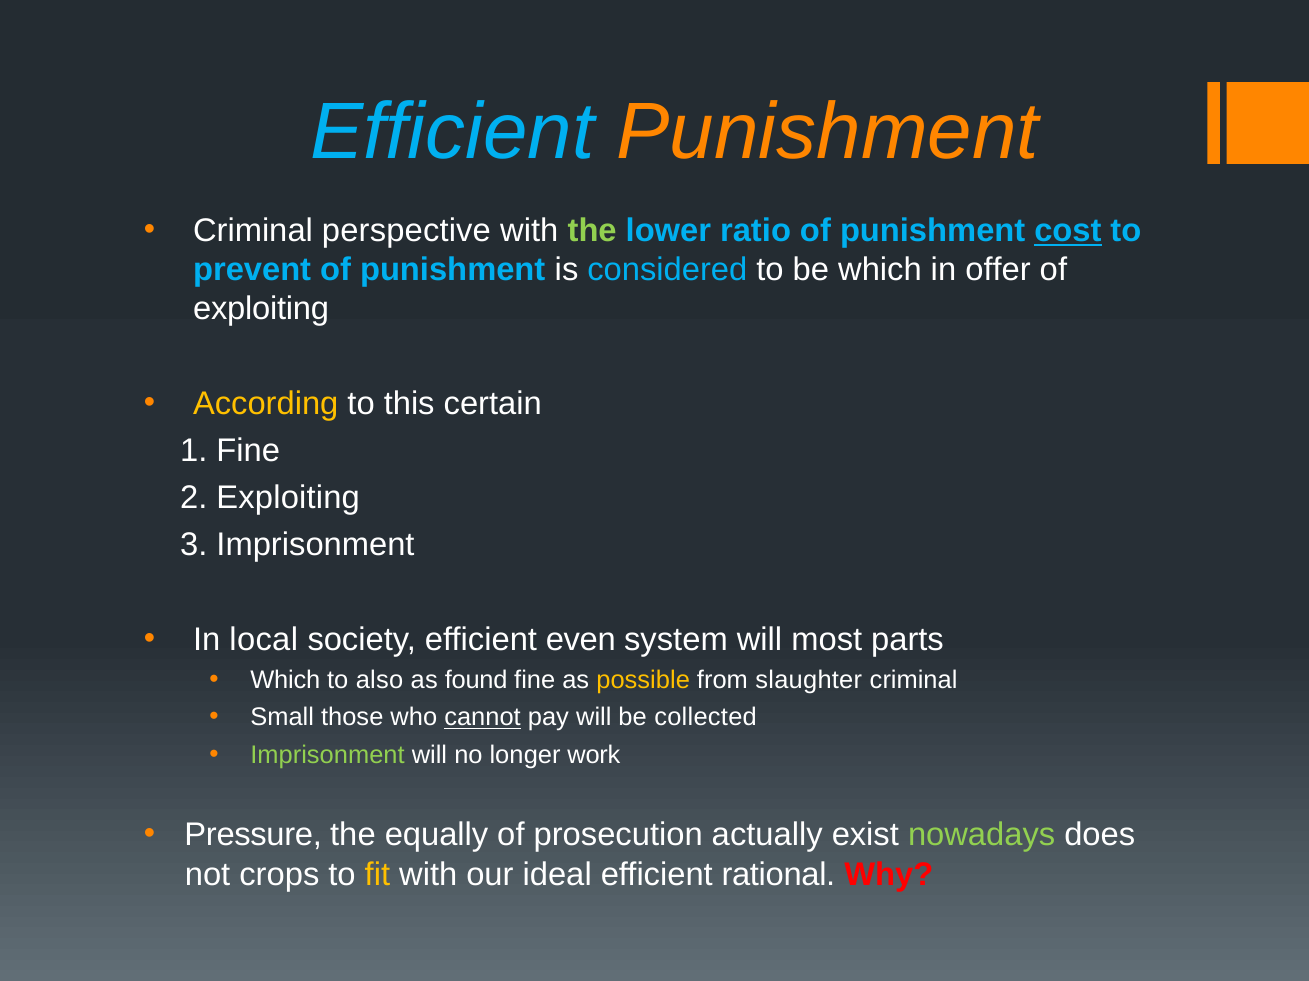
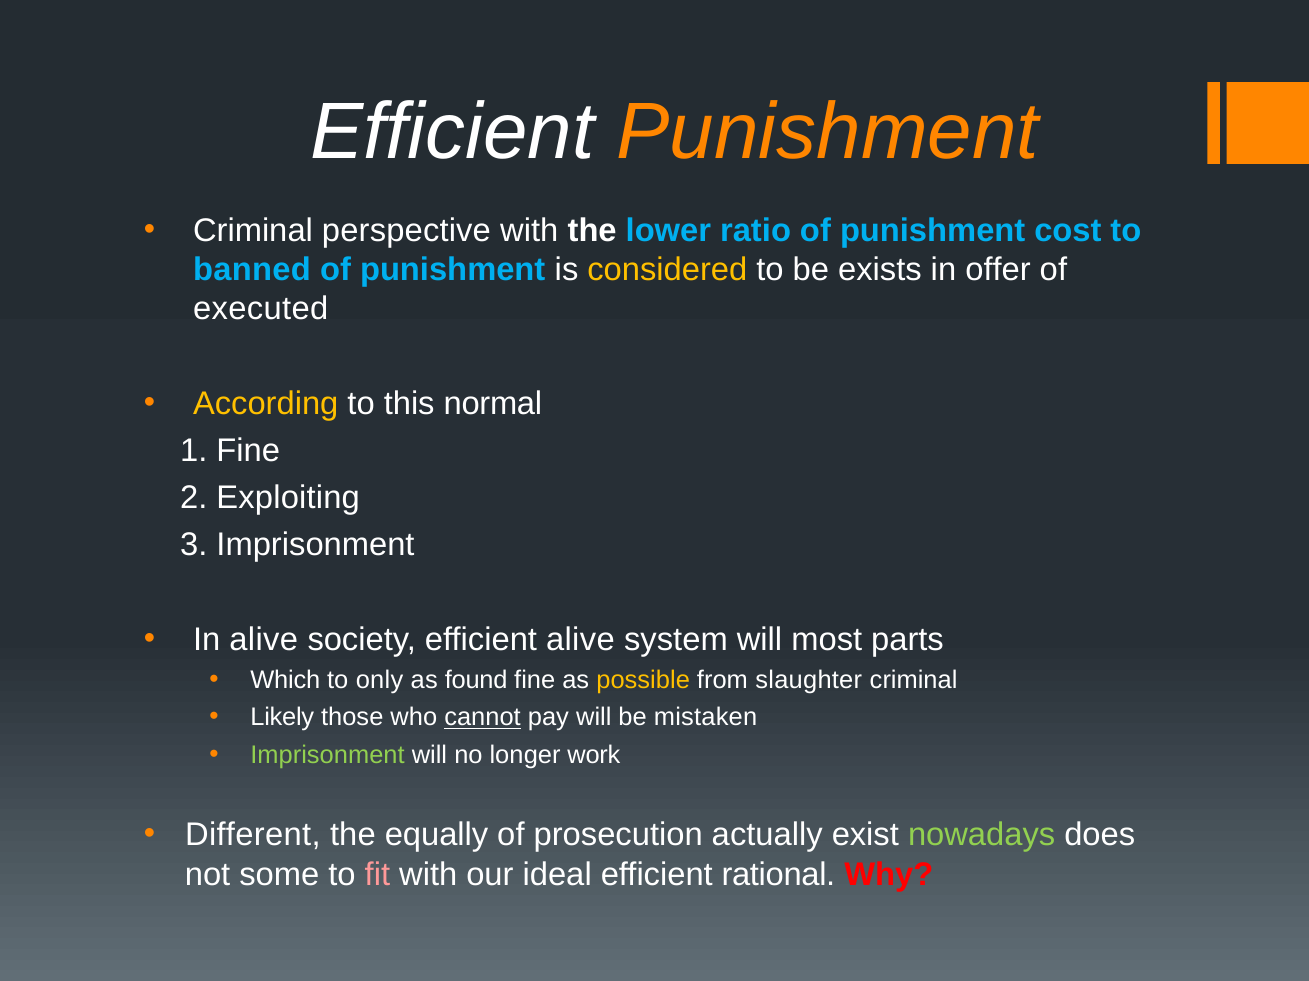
Efficient at (452, 133) colour: light blue -> white
the at (592, 231) colour: light green -> white
cost underline: present -> none
prevent: prevent -> banned
considered colour: light blue -> yellow
be which: which -> exists
exploiting at (261, 309): exploiting -> executed
certain: certain -> normal
In local: local -> alive
efficient even: even -> alive
also: also -> only
Small: Small -> Likely
collected: collected -> mistaken
Pressure: Pressure -> Different
crops: crops -> some
fit colour: yellow -> pink
